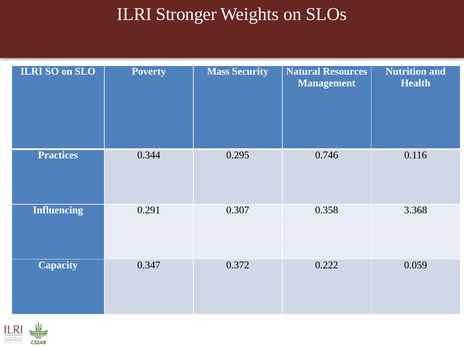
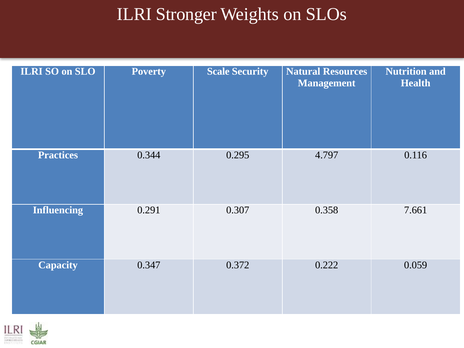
Mass: Mass -> Scale
0.746: 0.746 -> 4.797
3.368: 3.368 -> 7.661
